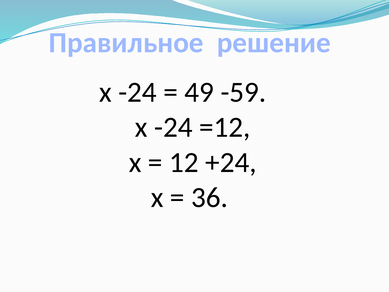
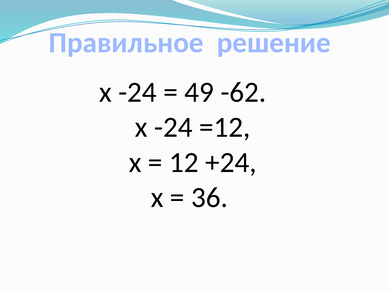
-59: -59 -> -62
